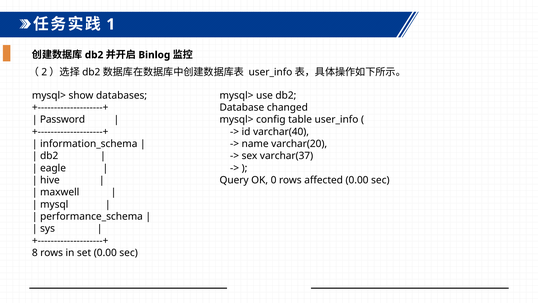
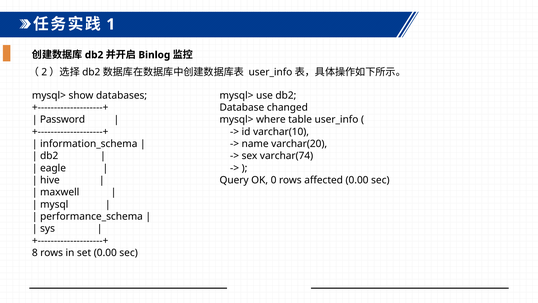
config: config -> where
varchar(40: varchar(40 -> varchar(10
varchar(37: varchar(37 -> varchar(74
